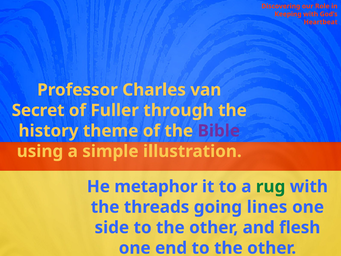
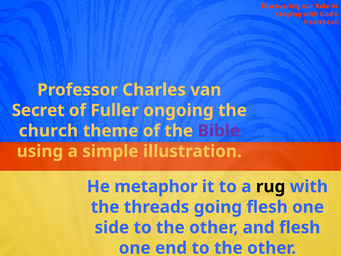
through: through -> ongoing
history: history -> church
rug colour: green -> black
going lines: lines -> flesh
